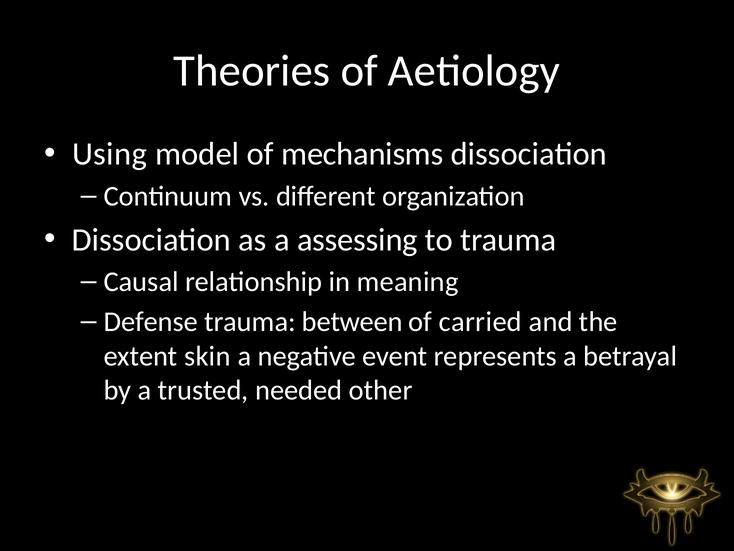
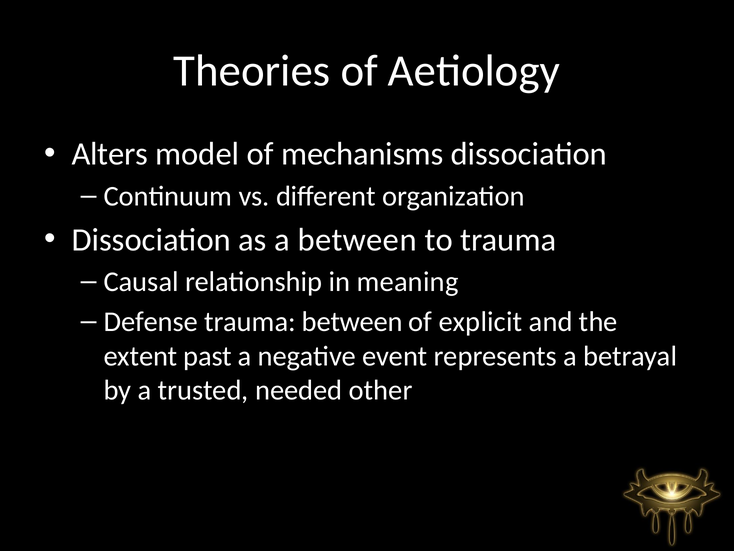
Using: Using -> Alters
a assessing: assessing -> between
carried: carried -> explicit
skin: skin -> past
